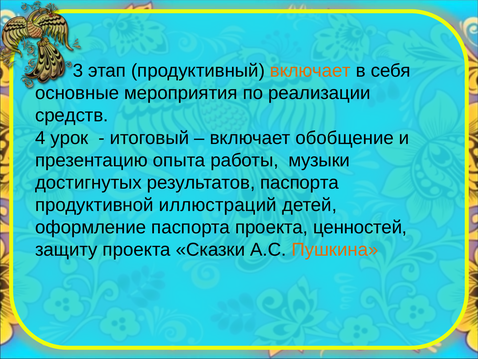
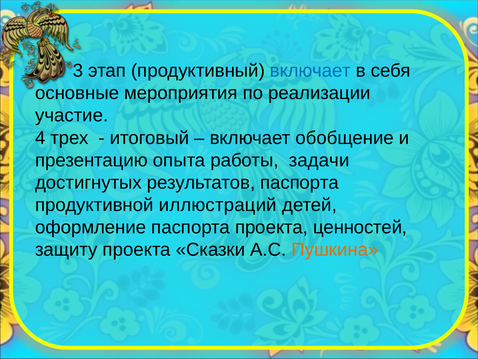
включает at (310, 71) colour: orange -> blue
средств: средств -> участие
урок: урок -> трех
музыки: музыки -> задачи
